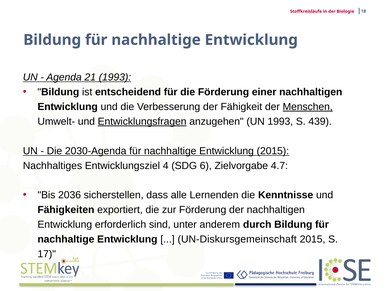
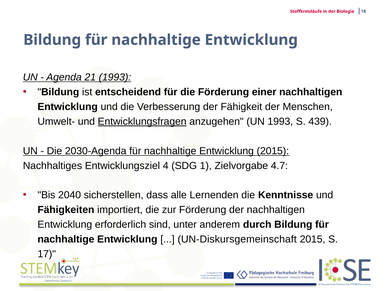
Menschen underline: present -> none
6: 6 -> 1
2036: 2036 -> 2040
exportiert: exportiert -> importiert
